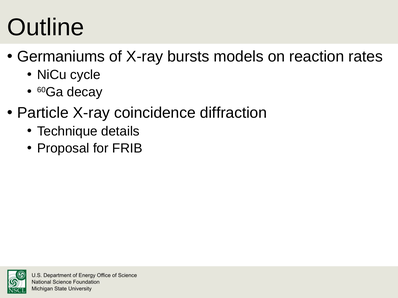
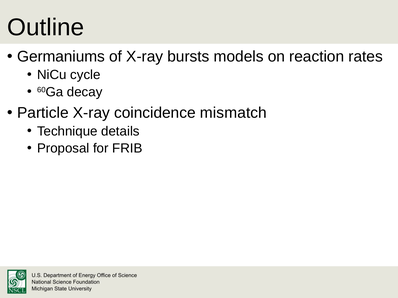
diffraction: diffraction -> mismatch
